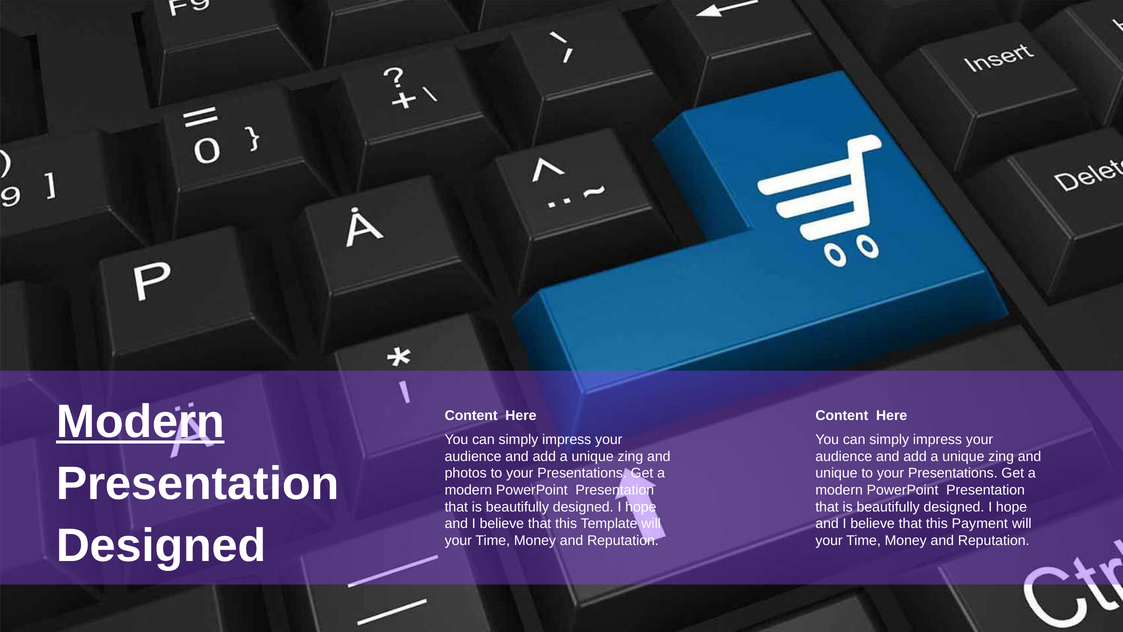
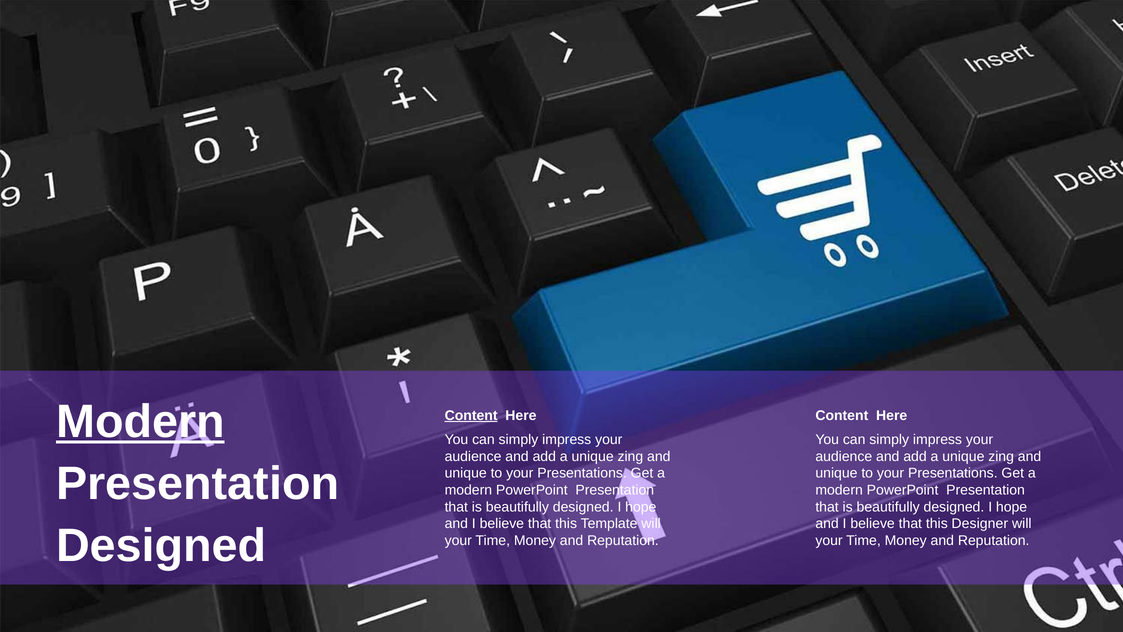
Content at (471, 415) underline: none -> present
photos at (466, 473): photos -> unique
Payment: Payment -> Designer
